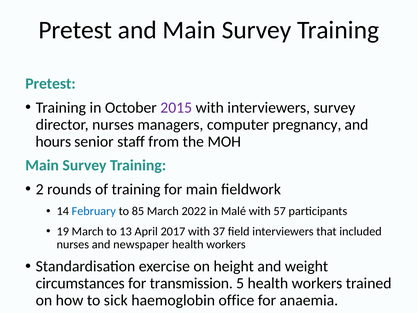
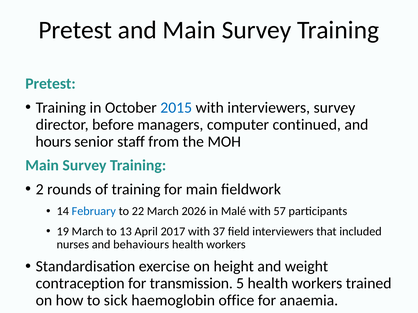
2015 colour: purple -> blue
director nurses: nurses -> before
pregnancy: pregnancy -> continued
85: 85 -> 22
2022: 2022 -> 2026
newspaper: newspaper -> behaviours
circumstances: circumstances -> contraception
